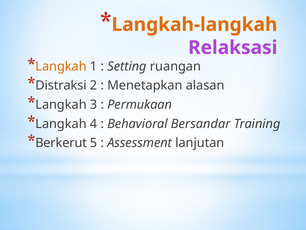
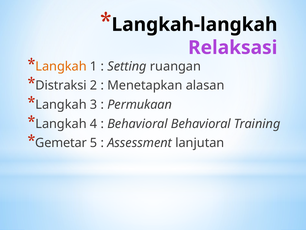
Langkah-langkah colour: orange -> black
Behavioral Bersandar: Bersandar -> Behavioral
Berkerut: Berkerut -> Gemetar
